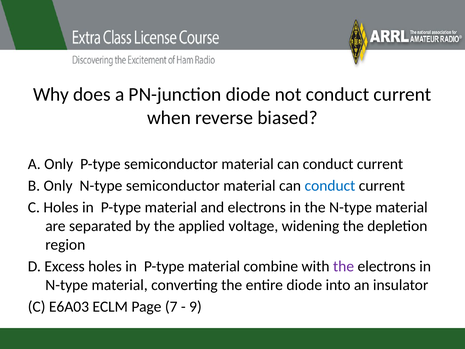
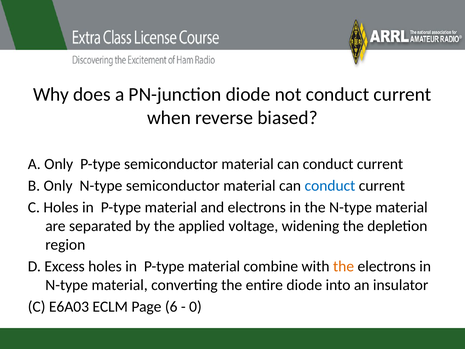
the at (344, 266) colour: purple -> orange
7: 7 -> 6
9: 9 -> 0
